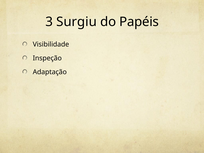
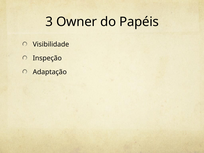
Surgiu: Surgiu -> Owner
